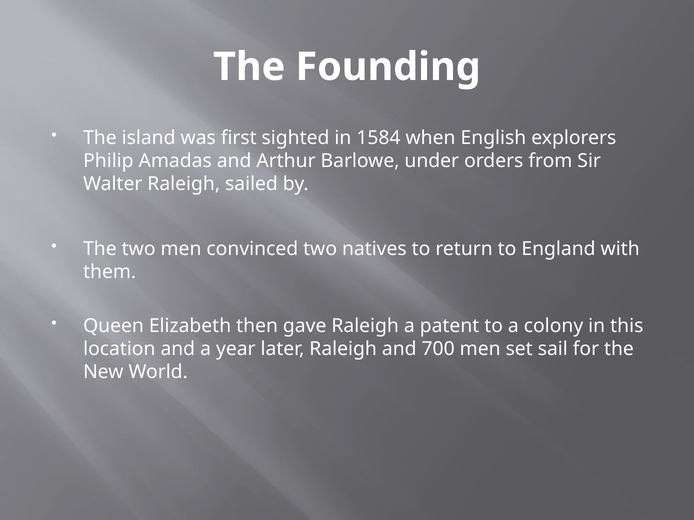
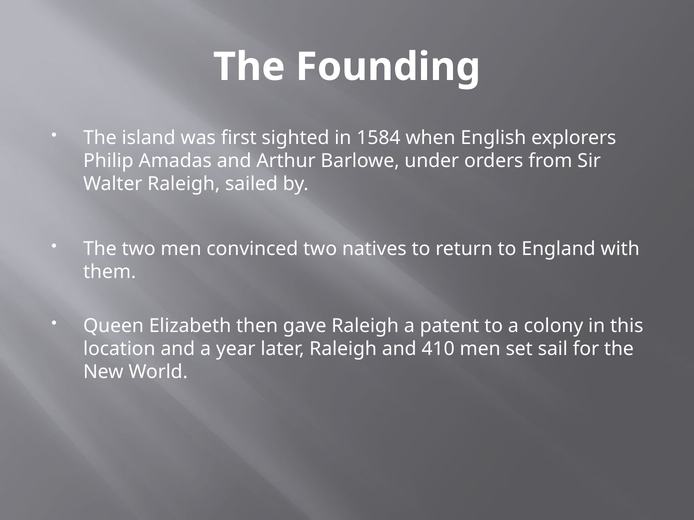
700: 700 -> 410
